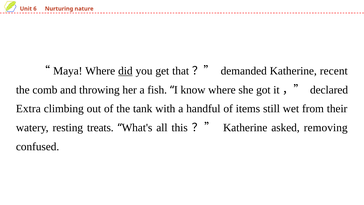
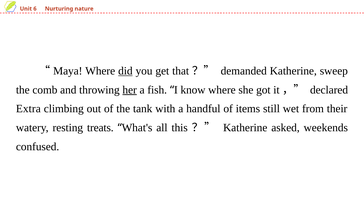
recent: recent -> sweep
her underline: none -> present
removing: removing -> weekends
